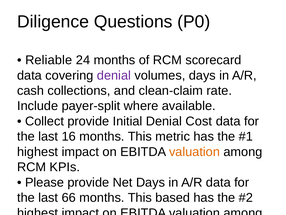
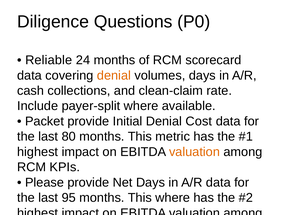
denial at (114, 75) colour: purple -> orange
Collect at (44, 121): Collect -> Packet
16: 16 -> 80
66: 66 -> 95
This based: based -> where
